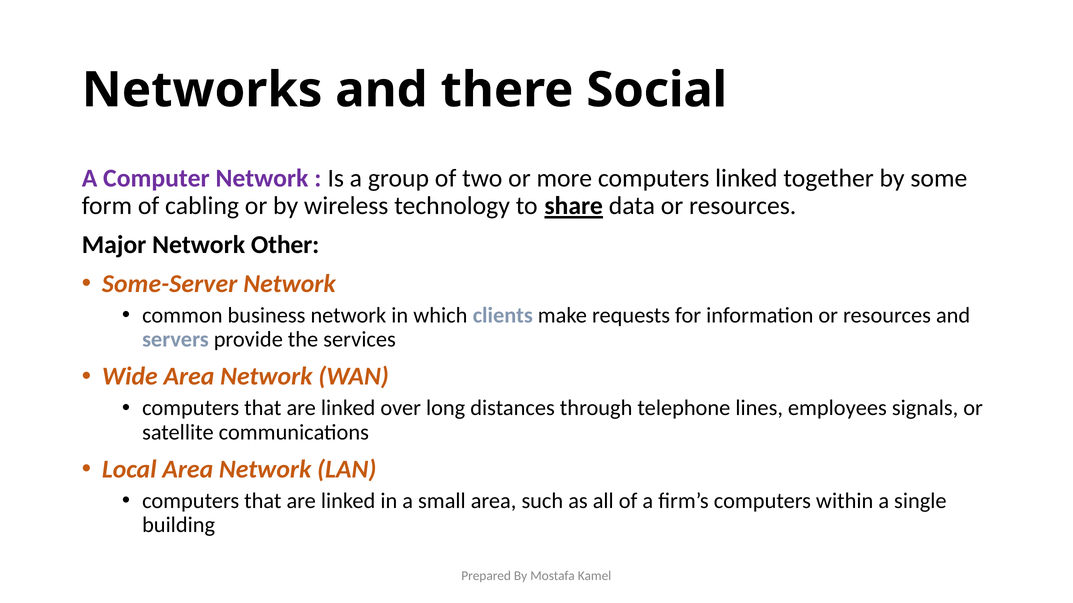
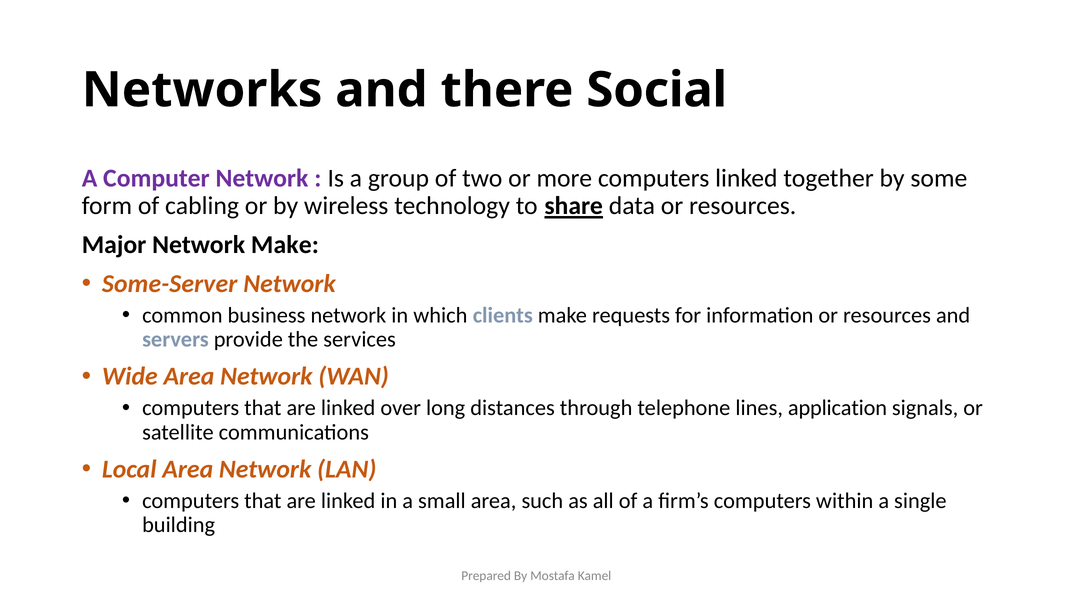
Network Other: Other -> Make
employees: employees -> application
